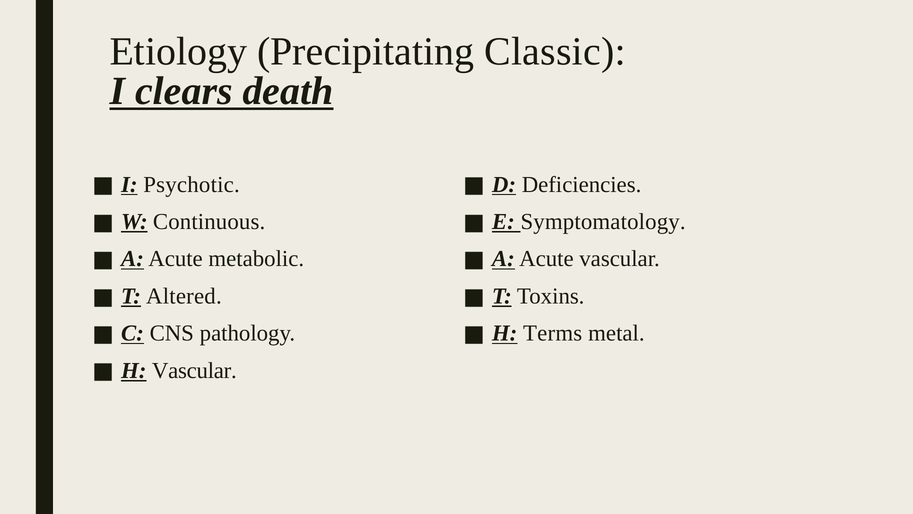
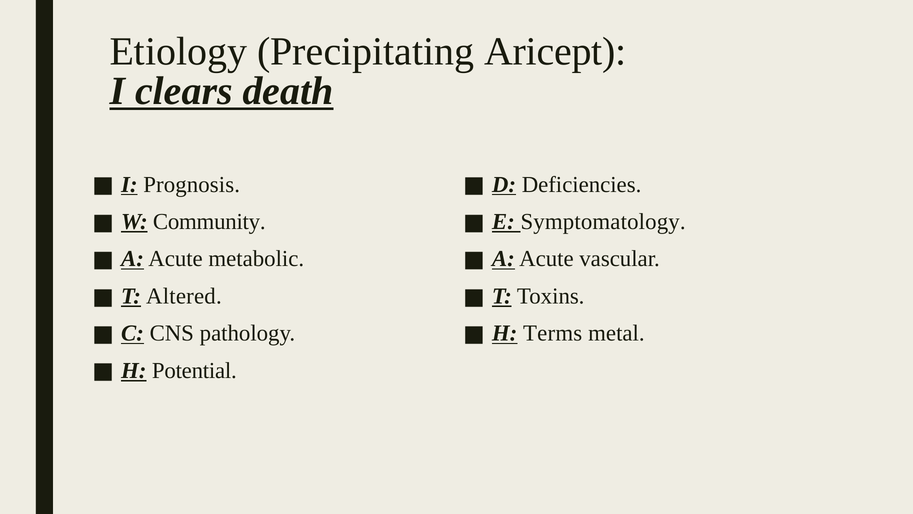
Classic: Classic -> Aricept
Psychotic: Psychotic -> Prognosis
Continuous: Continuous -> Community
H Vascular: Vascular -> Potential
